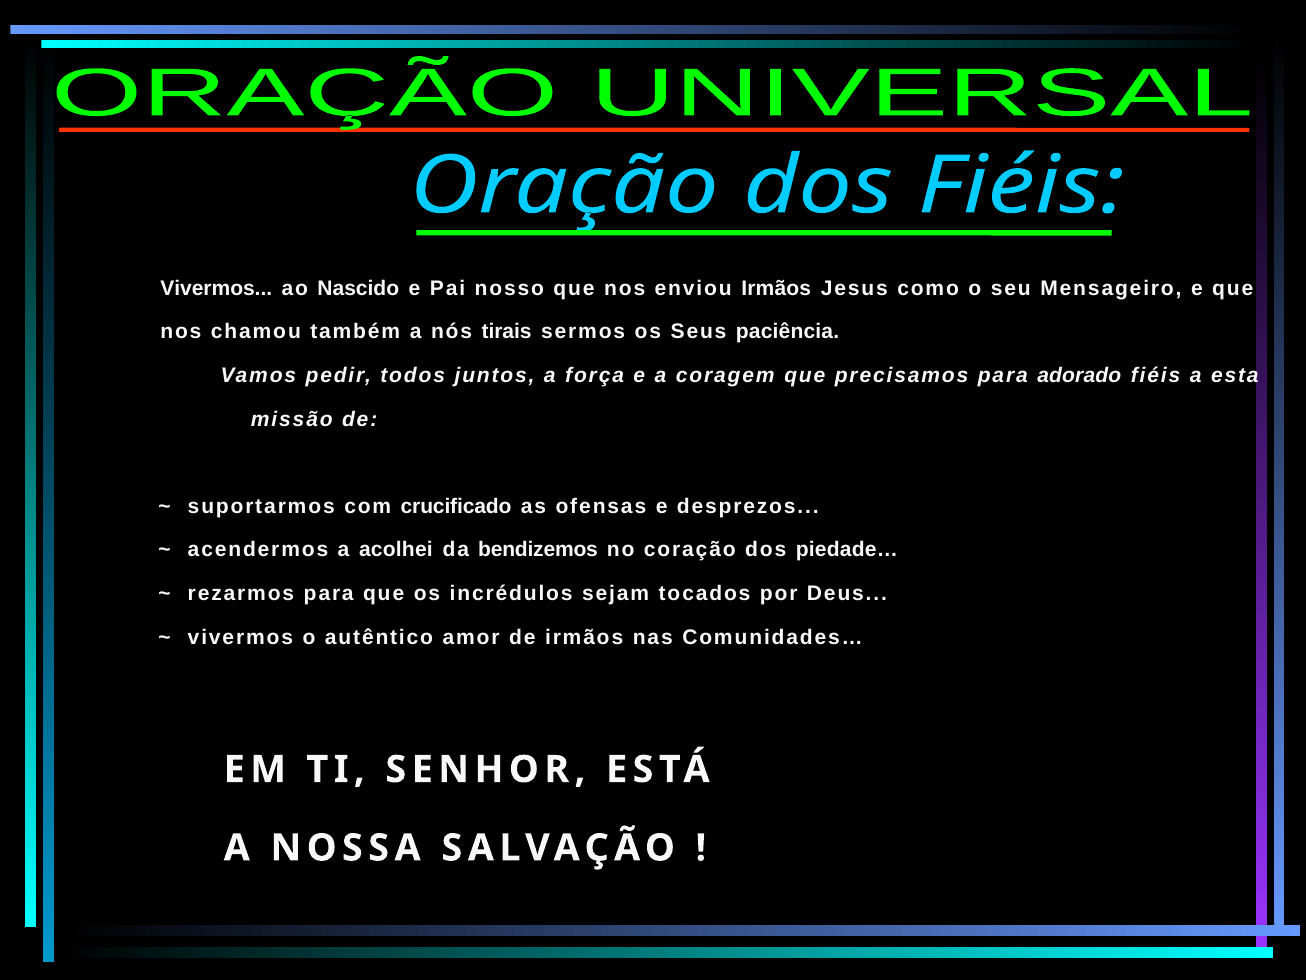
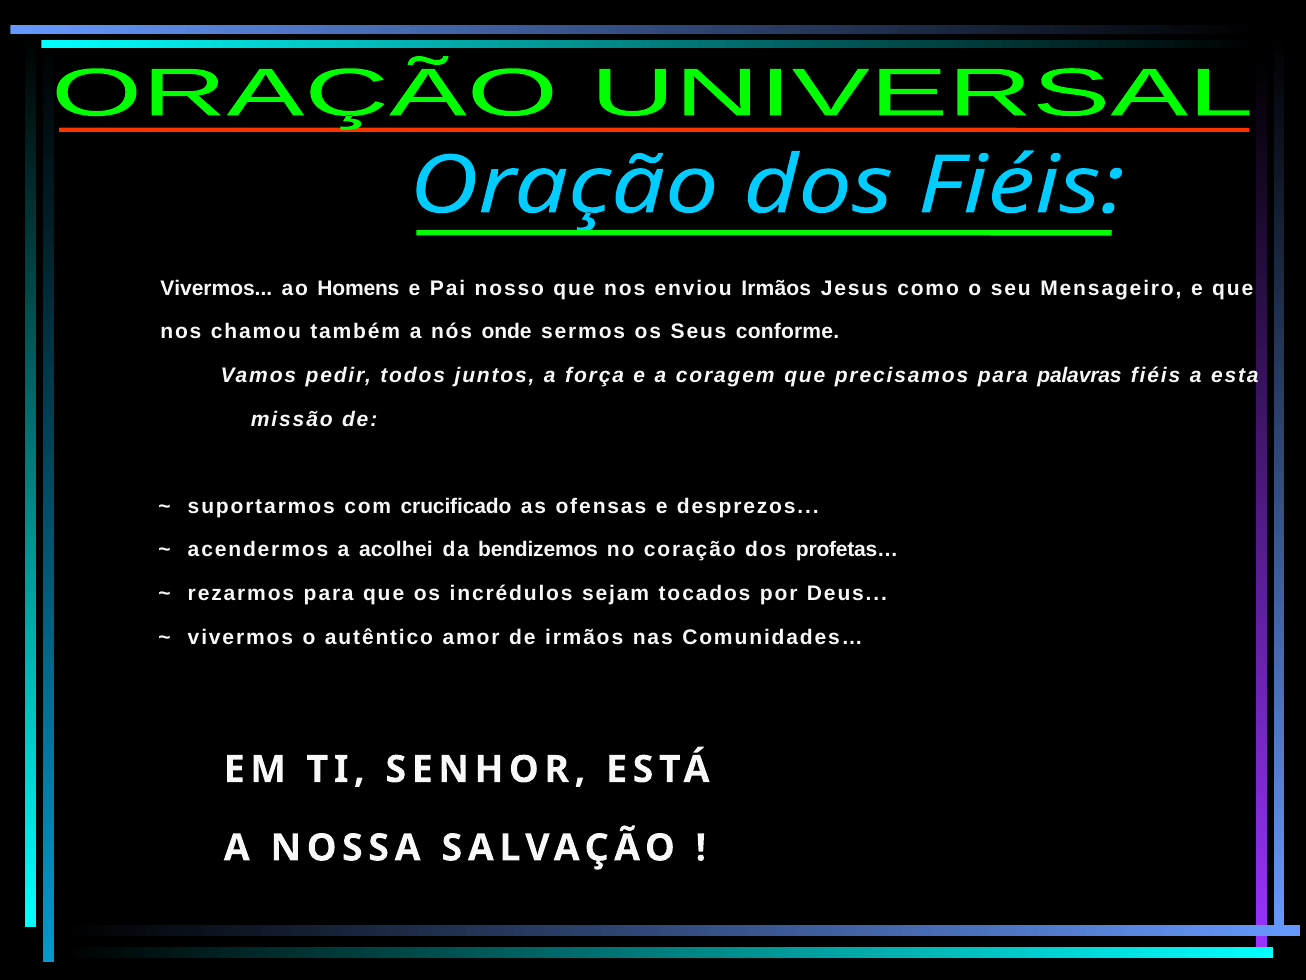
Nascido: Nascido -> Homens
tirais: tirais -> onde
paciência: paciência -> conforme
adorado: adorado -> palavras
piedade…: piedade… -> profetas…
